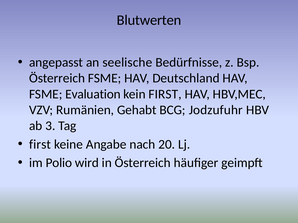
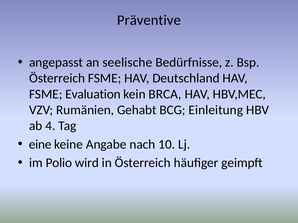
Blutwerten: Blutwerten -> Präventive
kein FIRST: FIRST -> BRCA
Jodzufuhr: Jodzufuhr -> Einleitung
3: 3 -> 4
first at (40, 145): first -> eine
20: 20 -> 10
